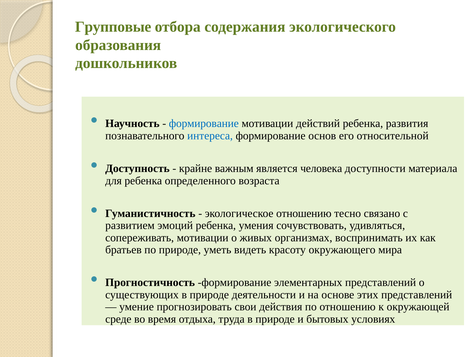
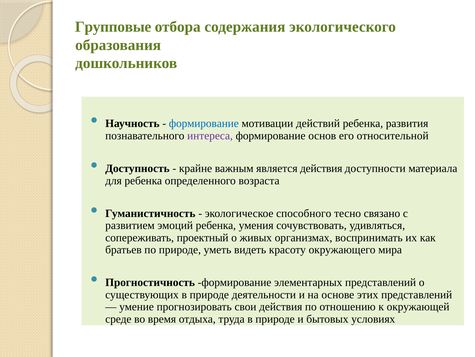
интереса colour: blue -> purple
является человека: человека -> действия
экологическое отношению: отношению -> способного
сопереживать мотивации: мотивации -> проектный
